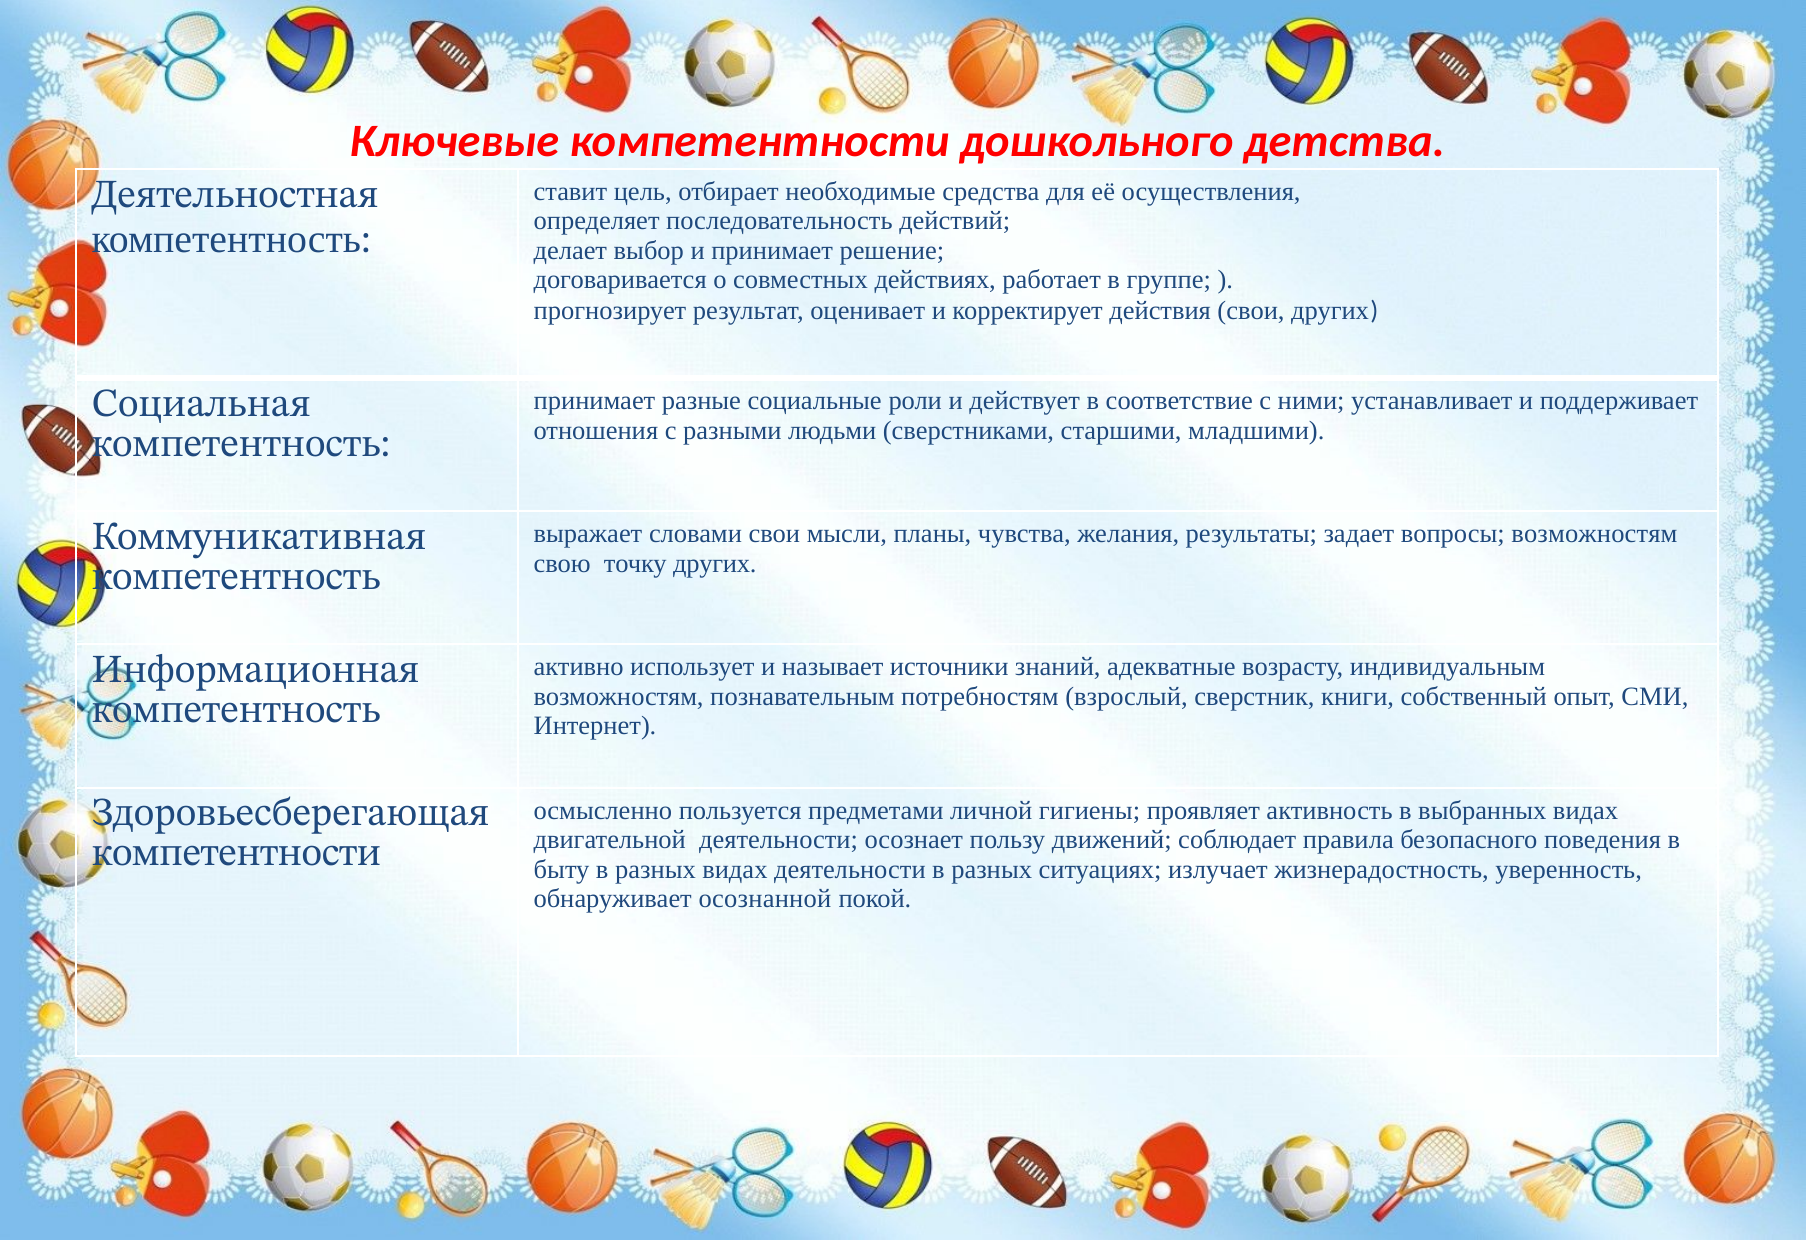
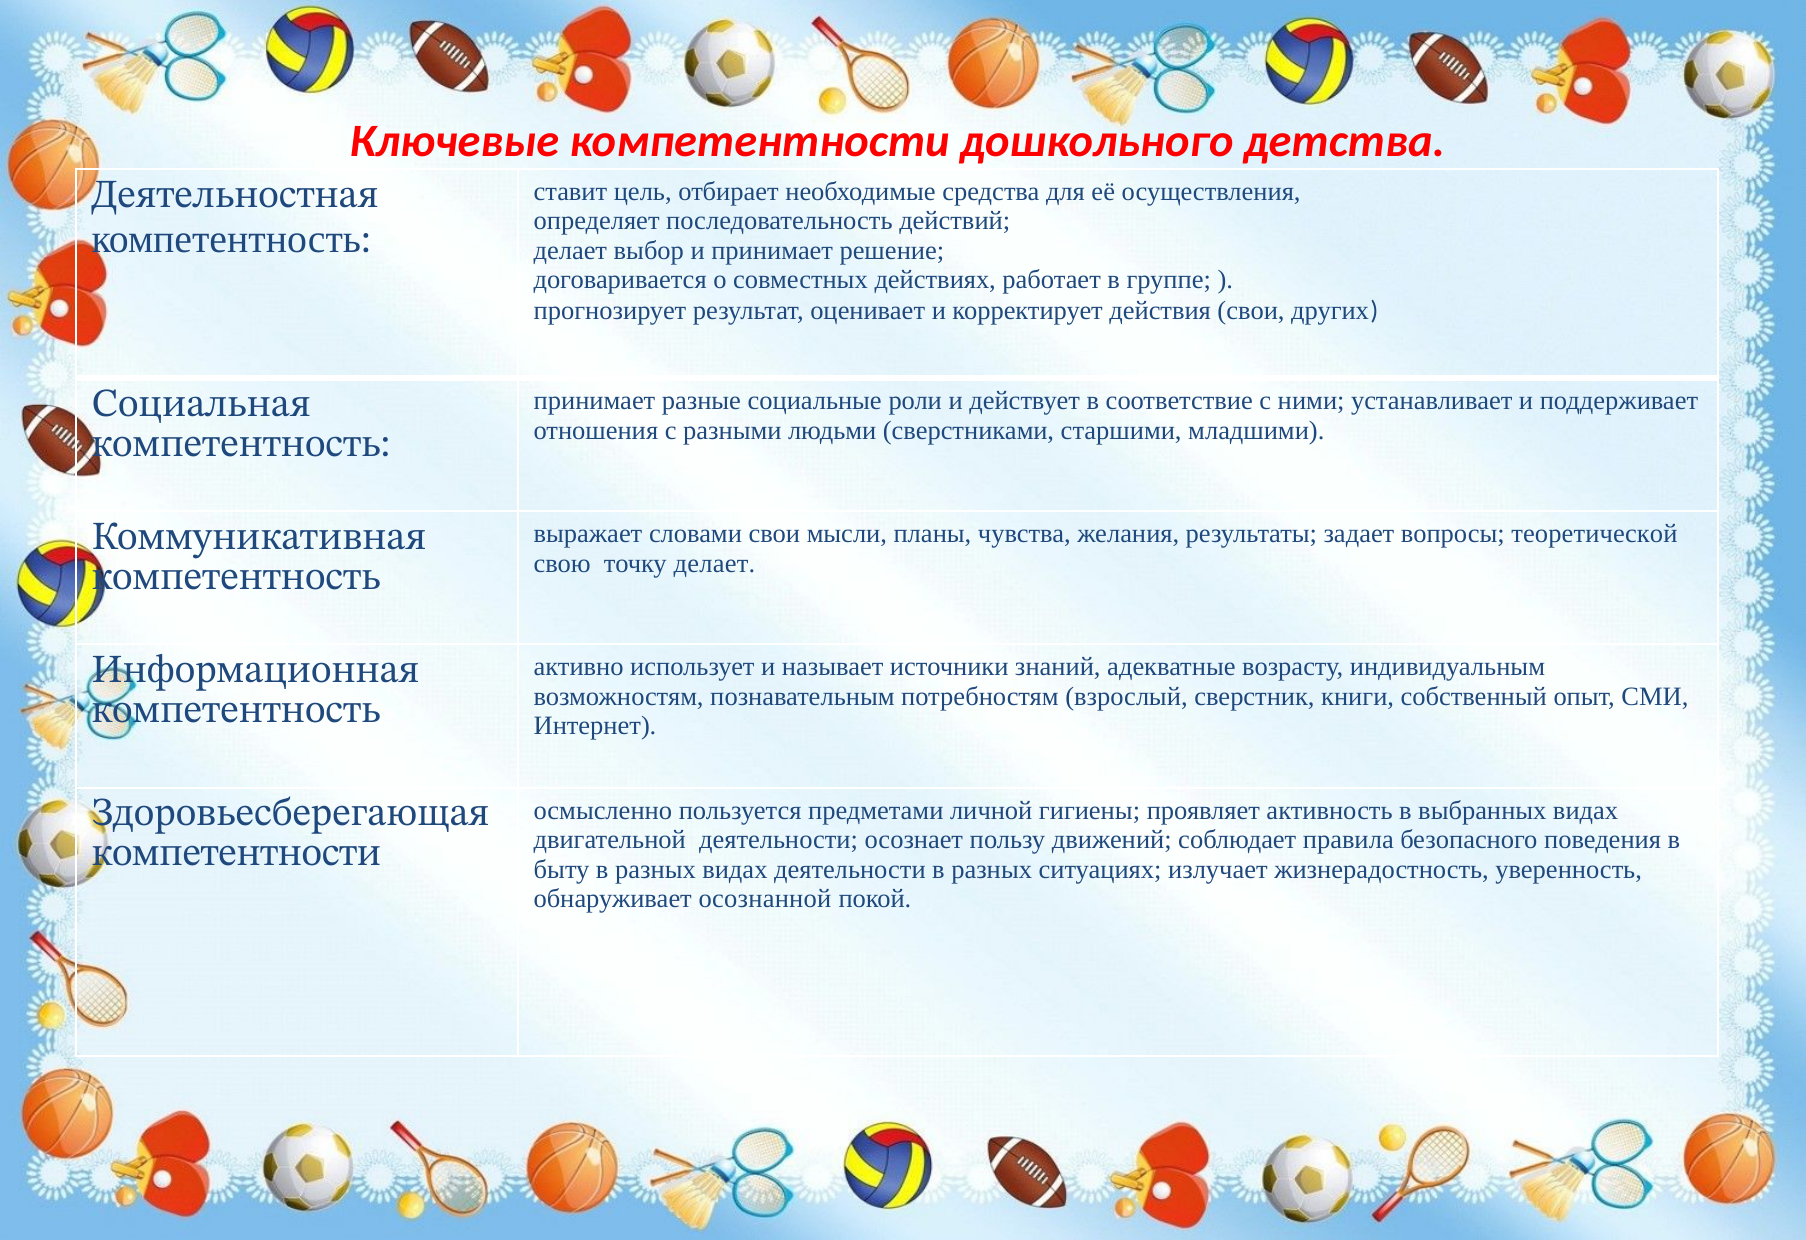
вопросы возможностям: возможностям -> теоретической
точку других: других -> делает
